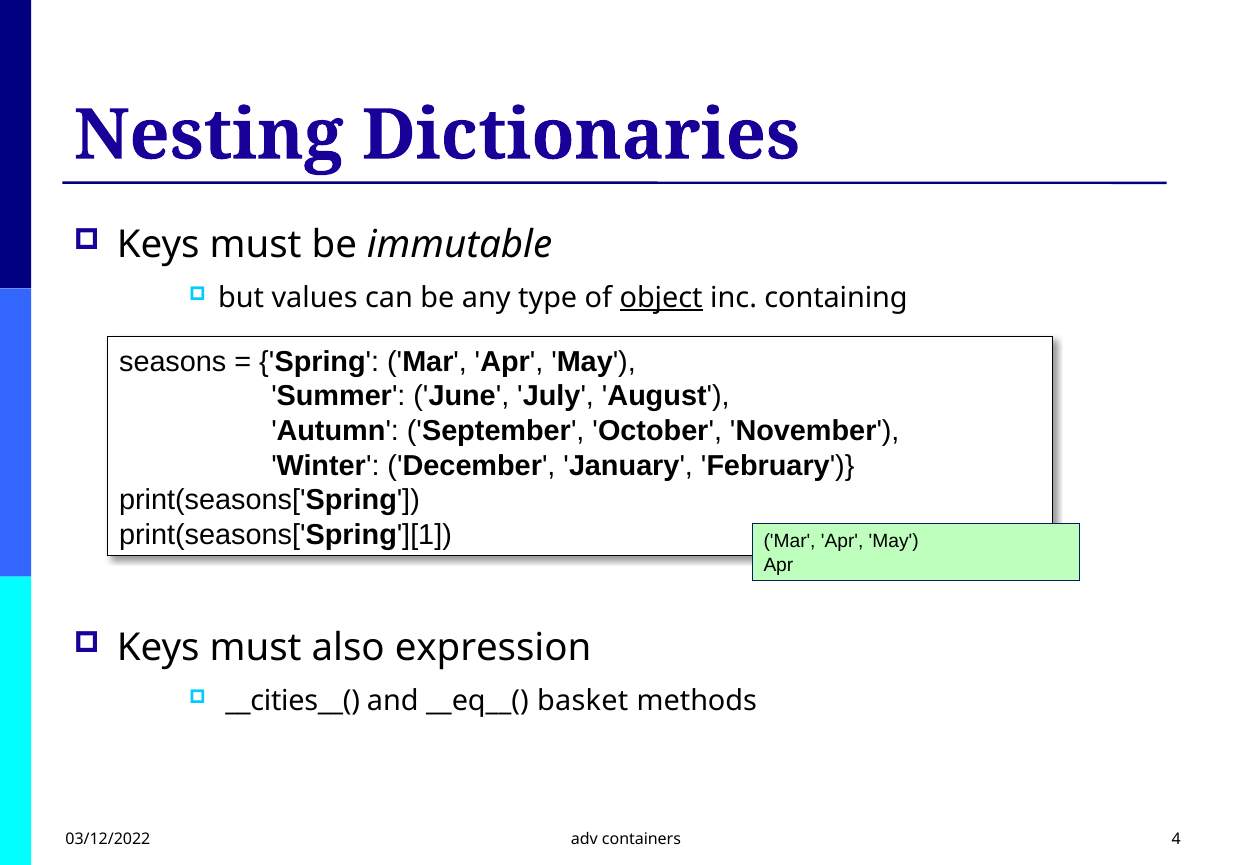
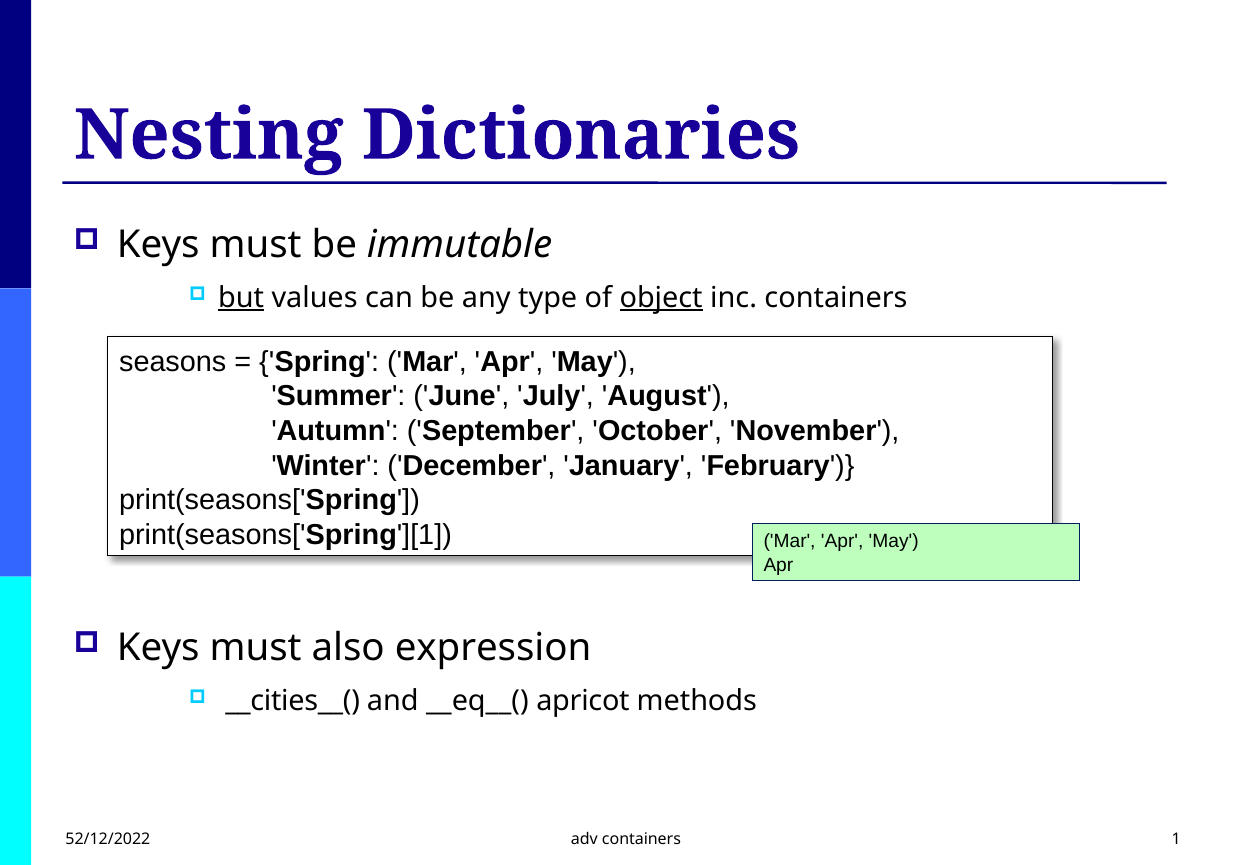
but underline: none -> present
inc containing: containing -> containers
basket: basket -> apricot
03/12/2022: 03/12/2022 -> 52/12/2022
4: 4 -> 1
